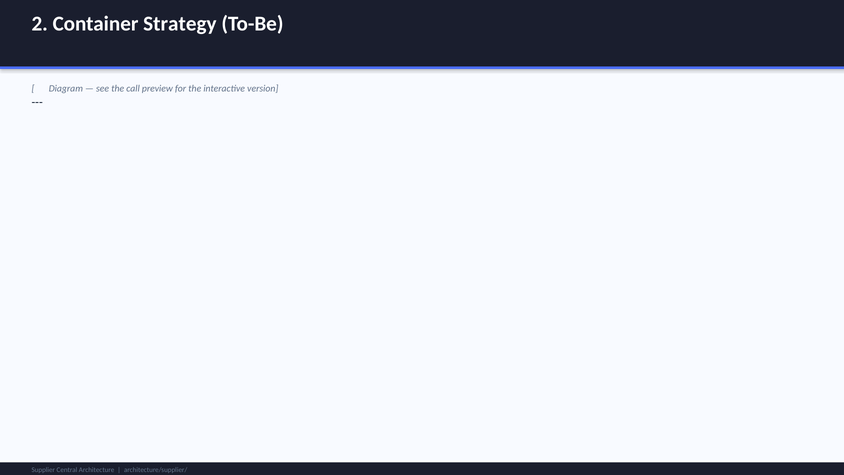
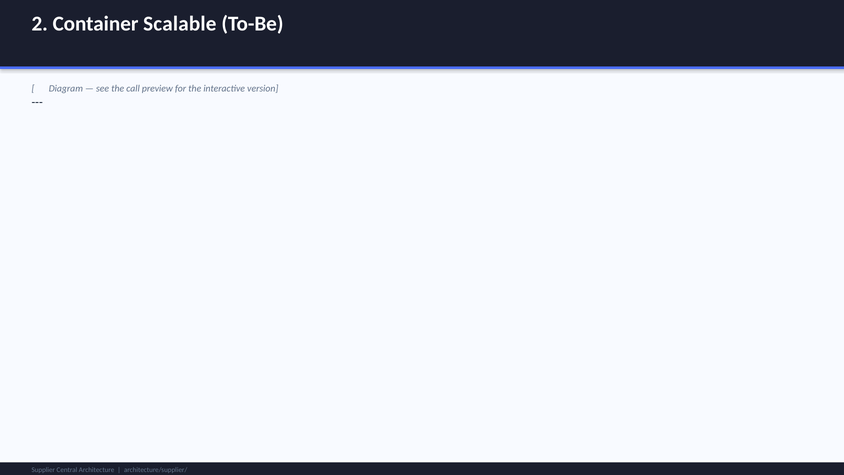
Strategy: Strategy -> Scalable
